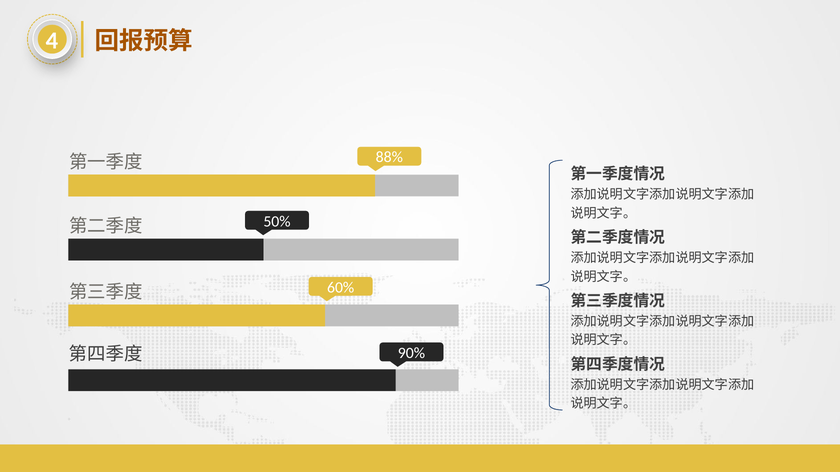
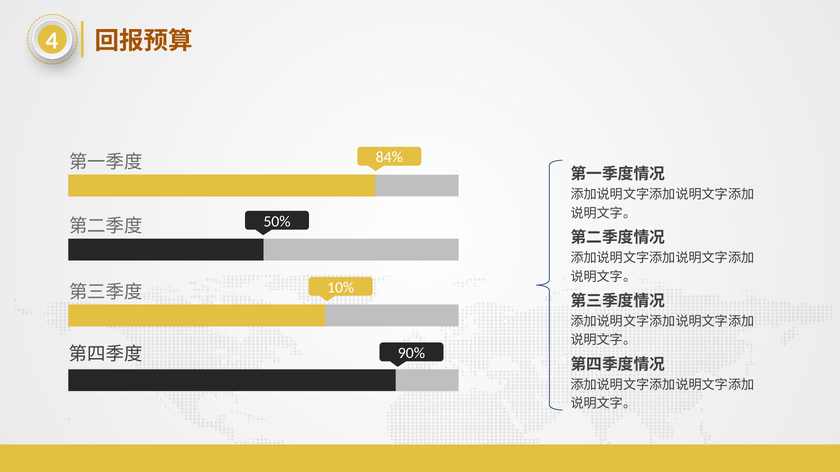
88%: 88% -> 84%
60%: 60% -> 10%
